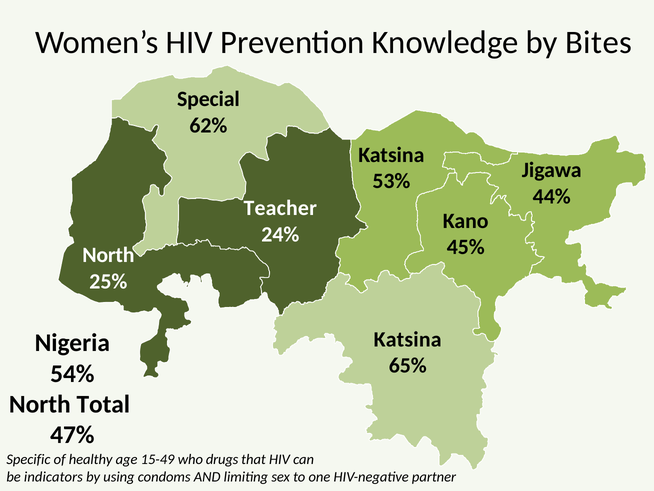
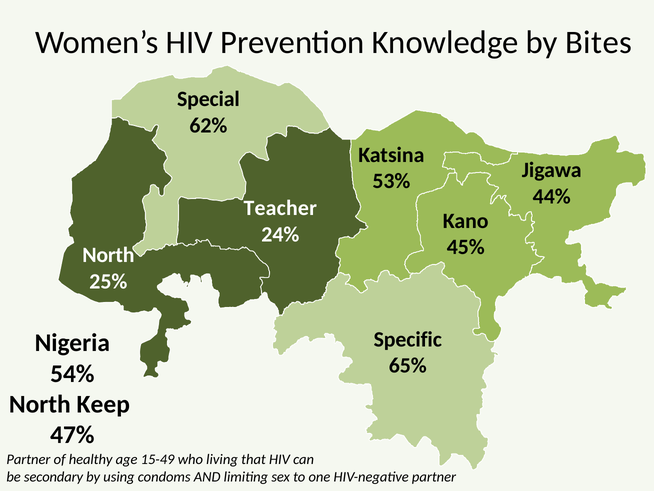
Katsina at (408, 339): Katsina -> Specific
Total: Total -> Keep
Specific at (28, 459): Specific -> Partner
drugs: drugs -> living
indicators: indicators -> secondary
